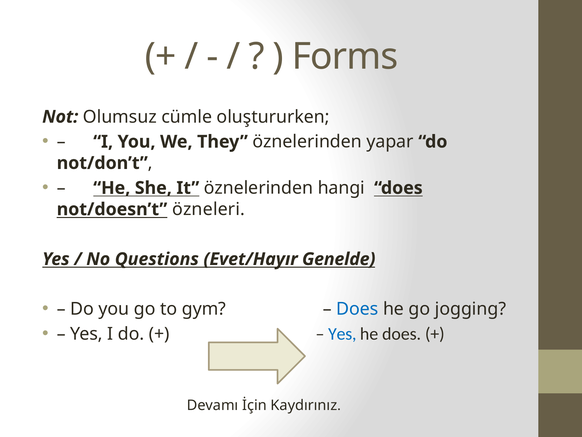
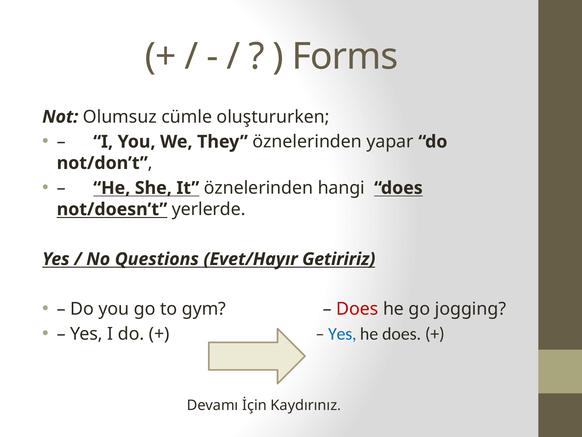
özneleri: özneleri -> yerlerde
Genelde: Genelde -> Getiririz
Does at (357, 309) colour: blue -> red
